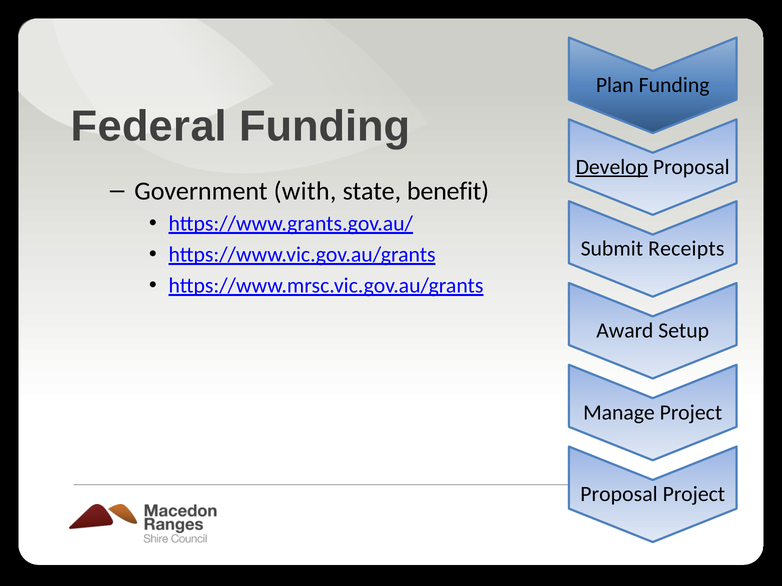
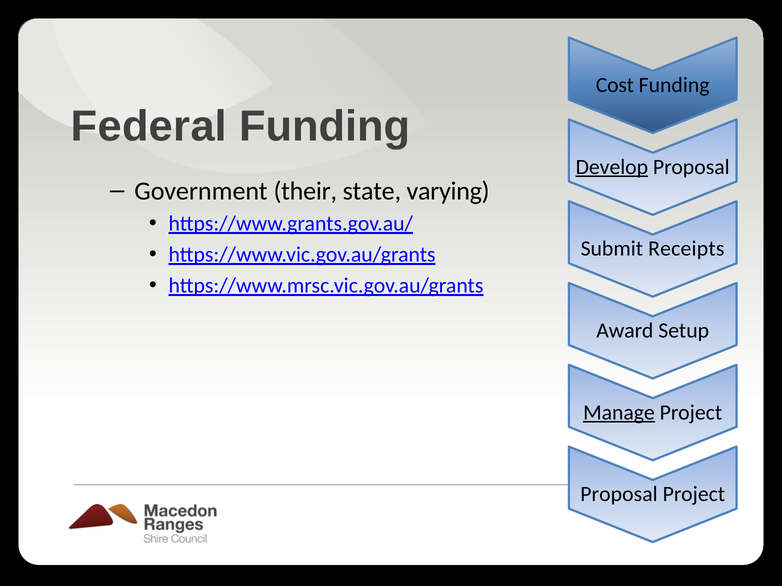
Plan: Plan -> Cost
with: with -> their
benefit: benefit -> varying
Manage underline: none -> present
